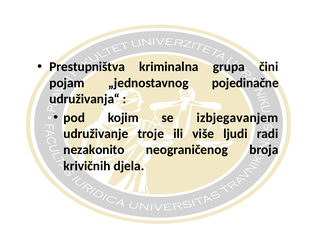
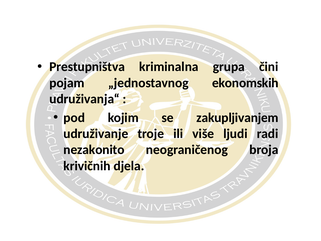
pojedinačne: pojedinačne -> ekonomskih
izbjegavanjem: izbjegavanjem -> zakupljivanjem
